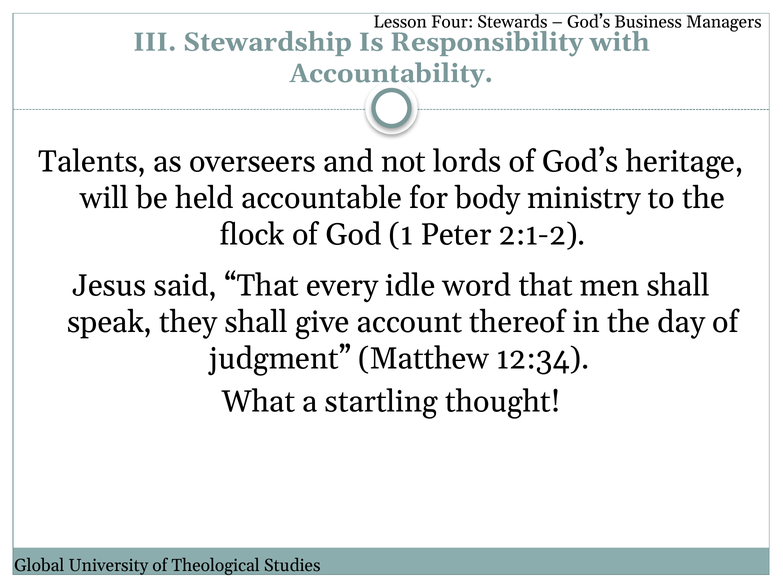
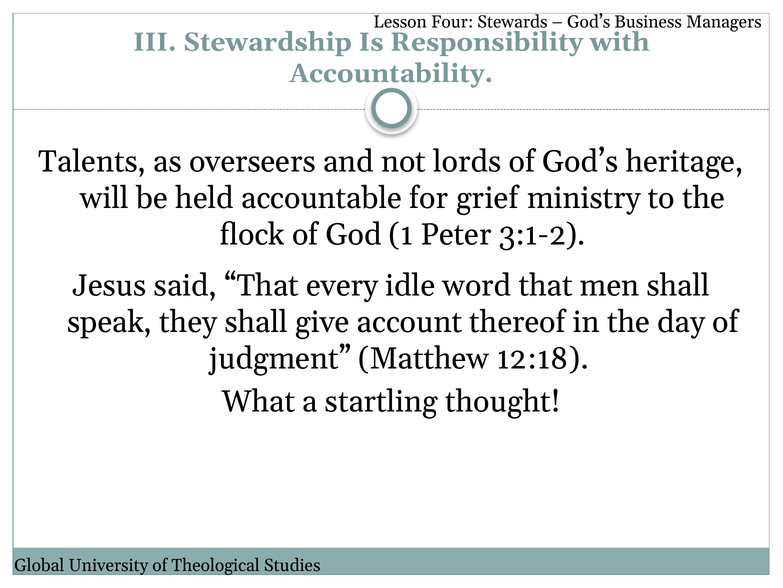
body: body -> grief
2:1-2: 2:1-2 -> 3:1-2
12:34: 12:34 -> 12:18
